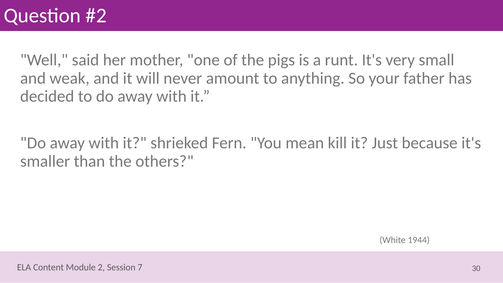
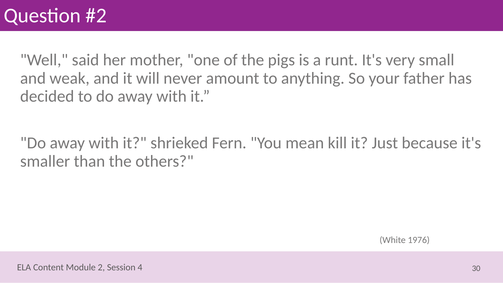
1944: 1944 -> 1976
7: 7 -> 4
